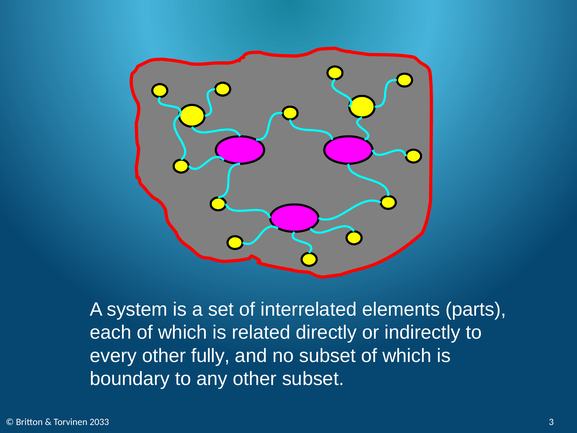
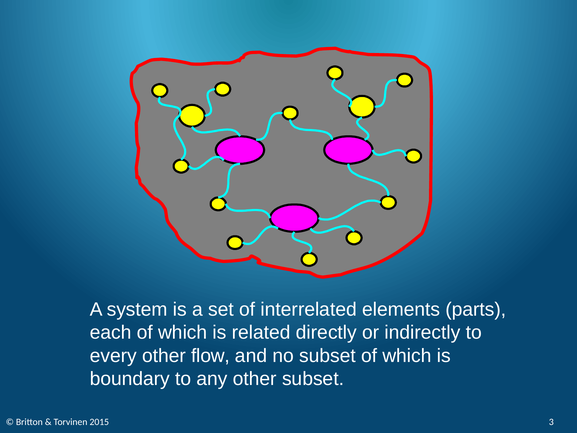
fully: fully -> flow
2033: 2033 -> 2015
